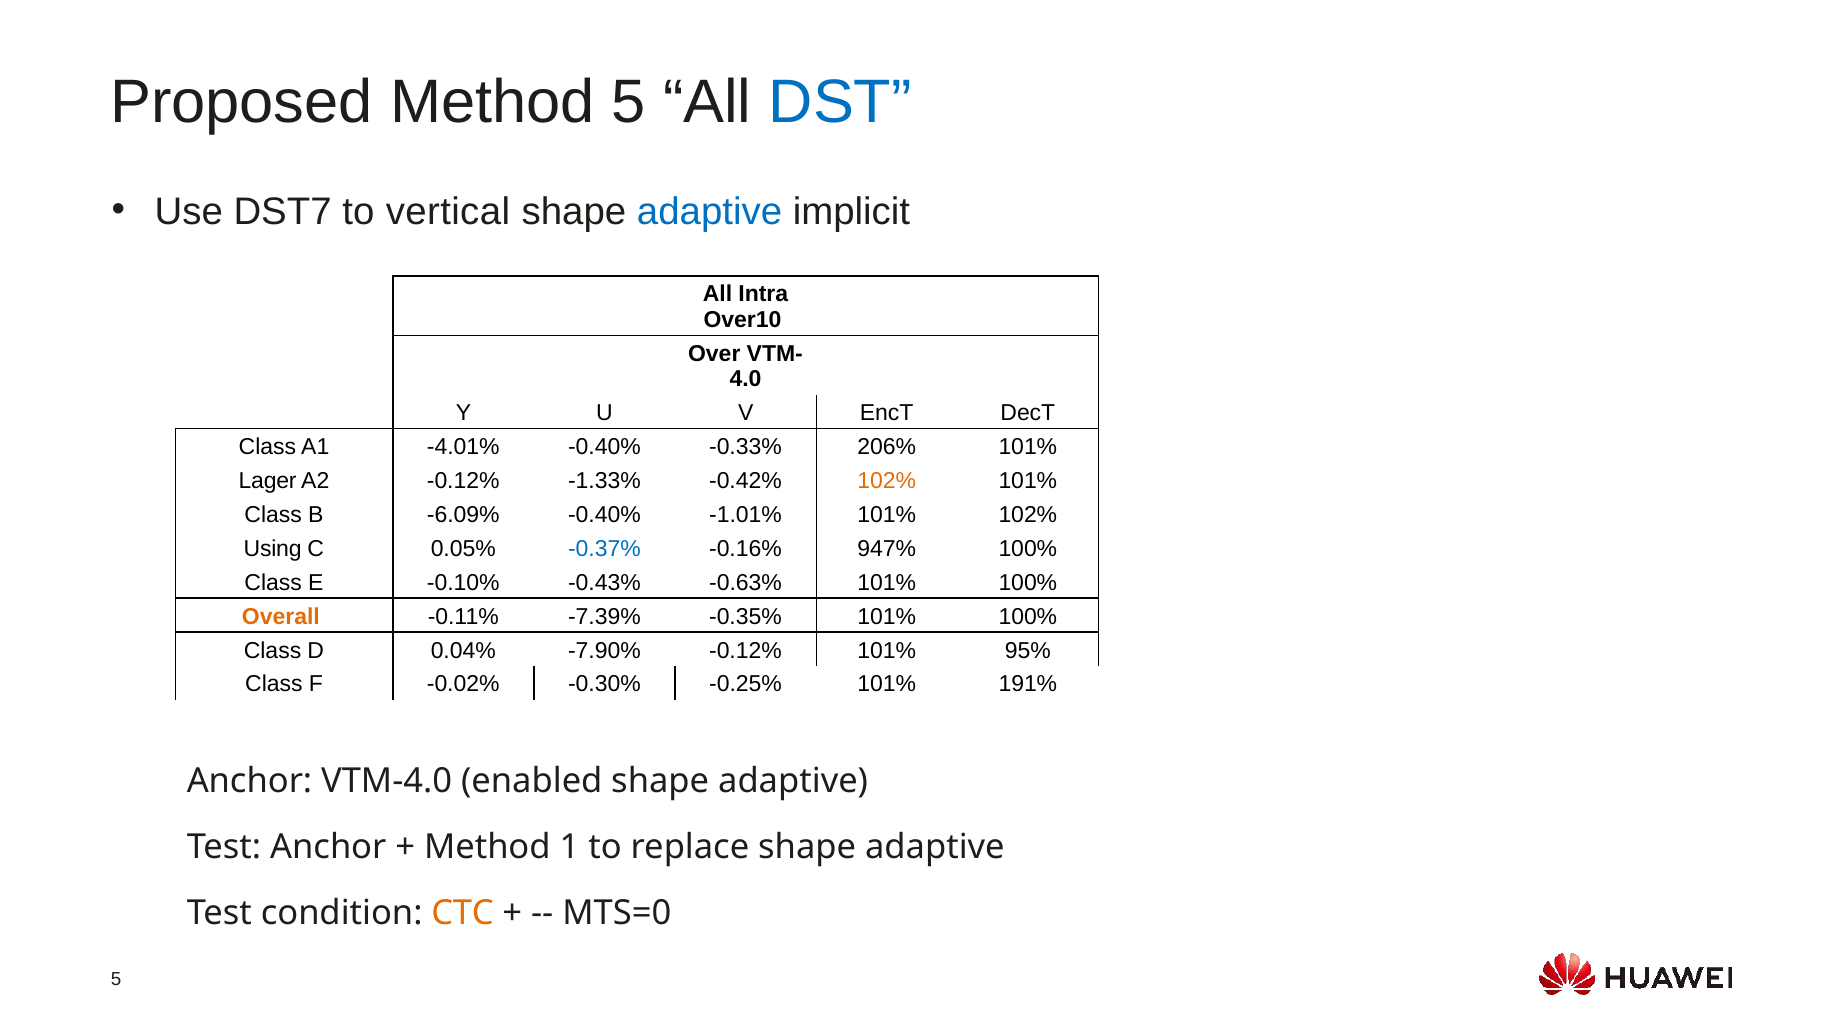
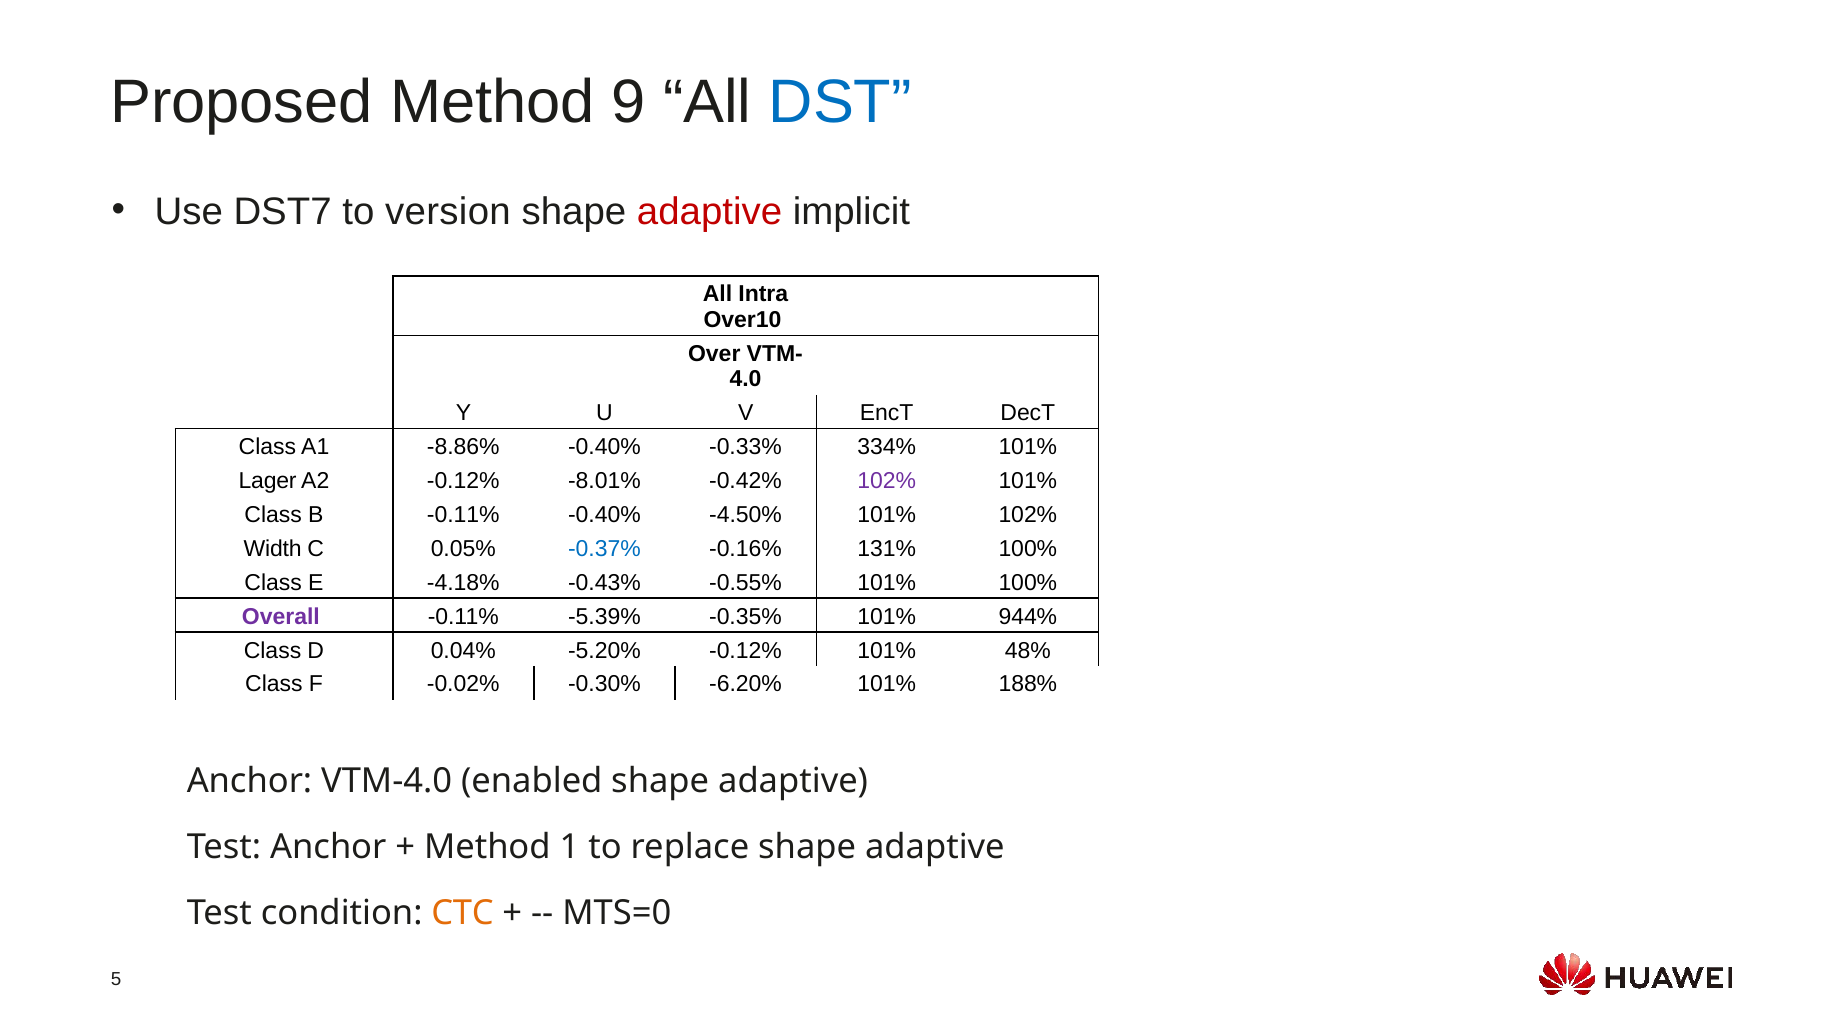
Method 5: 5 -> 9
vertical: vertical -> version
adaptive at (710, 212) colour: blue -> red
-4.01%: -4.01% -> -8.86%
206%: 206% -> 334%
-1.33%: -1.33% -> -8.01%
102% at (887, 481) colour: orange -> purple
B -6.09%: -6.09% -> -0.11%
-1.01%: -1.01% -> -4.50%
Using: Using -> Width
947%: 947% -> 131%
-0.10%: -0.10% -> -4.18%
-0.63%: -0.63% -> -0.55%
Overall colour: orange -> purple
-7.39%: -7.39% -> -5.39%
-0.35% 101% 100%: 100% -> 944%
-7.90%: -7.90% -> -5.20%
95%: 95% -> 48%
-0.25%: -0.25% -> -6.20%
191%: 191% -> 188%
